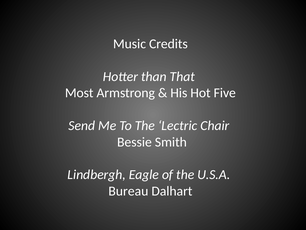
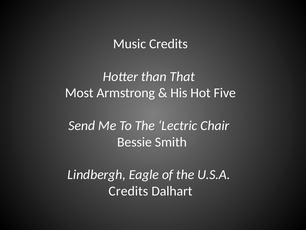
Bureau at (128, 191): Bureau -> Credits
